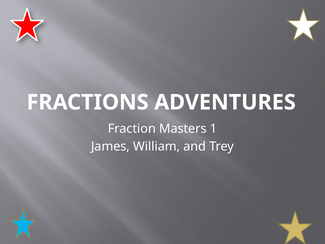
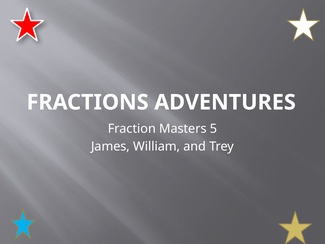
1: 1 -> 5
